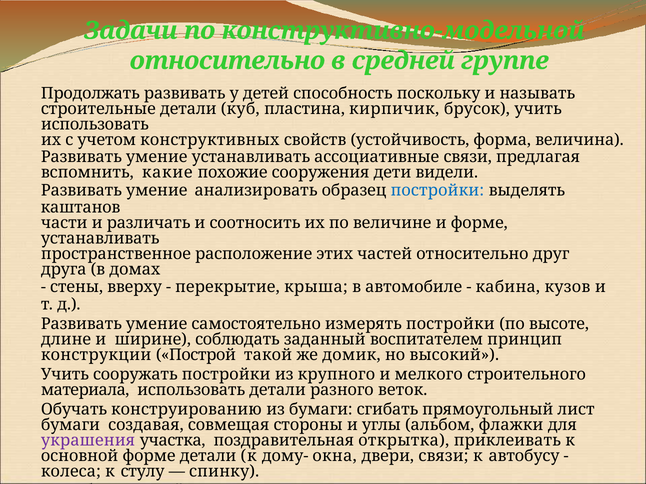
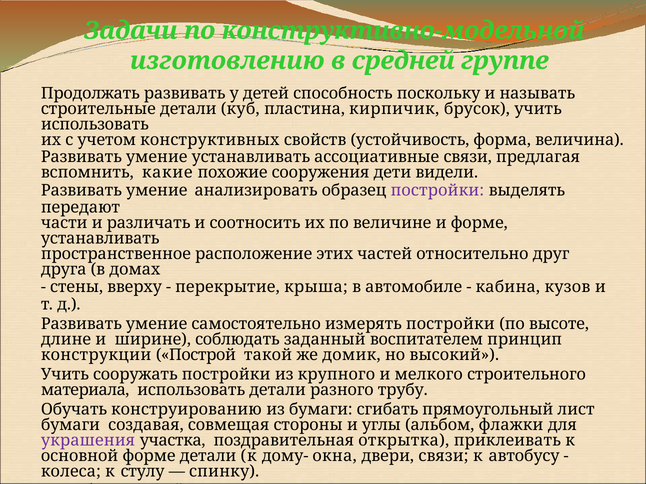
относительно at (227, 61): относительно -> изготовлению
постройки at (437, 190) colour: blue -> purple
каштанов at (81, 208): каштанов -> передают
разного веток: веток -> трубу
